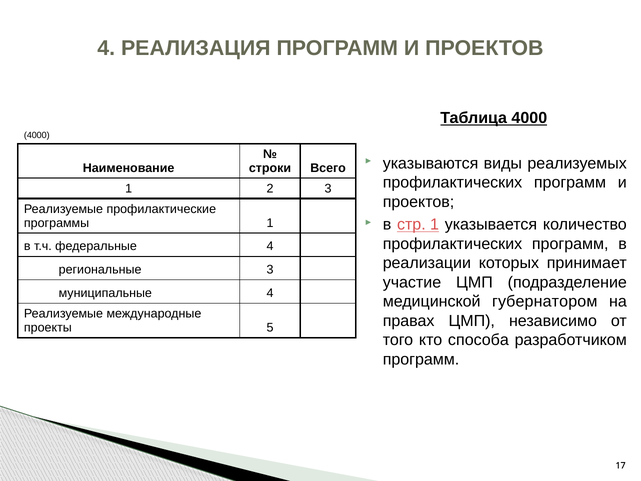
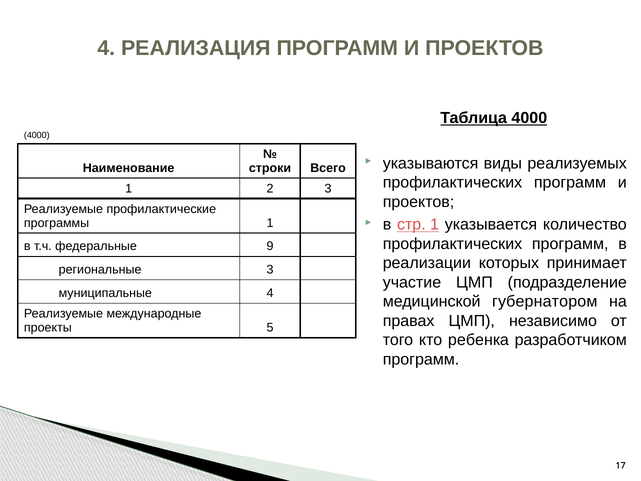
федеральные 4: 4 -> 9
способа: способа -> ребенка
